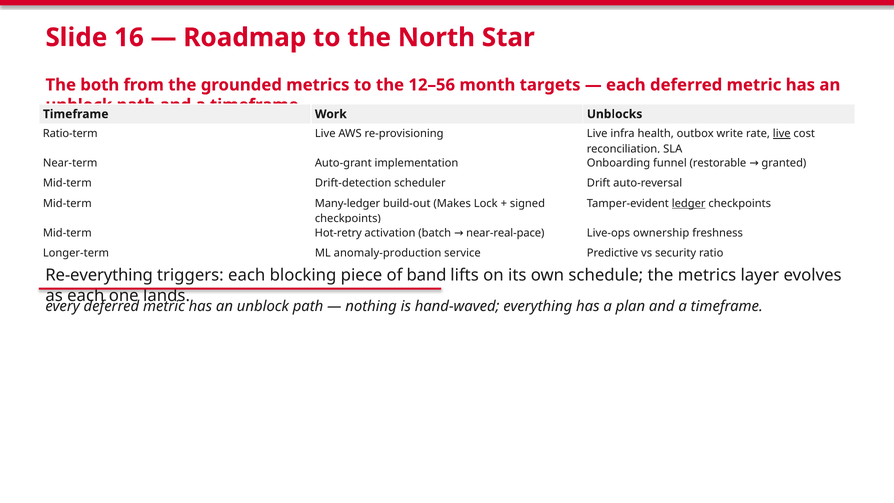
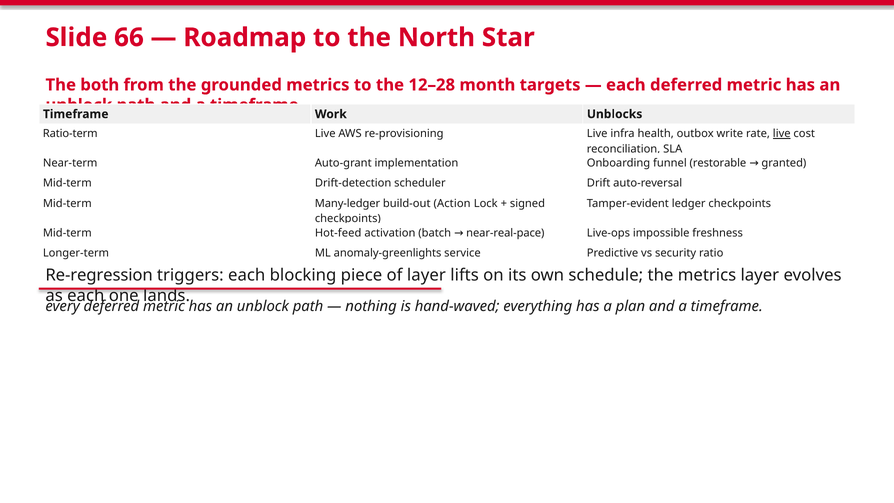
16: 16 -> 66
12–56: 12–56 -> 12–28
Makes: Makes -> Action
ledger underline: present -> none
ownership: ownership -> impossible
Hot-retry: Hot-retry -> Hot-feed
anomaly-production: anomaly-production -> anomaly-greenlights
Re-everything: Re-everything -> Re-regression
of band: band -> layer
